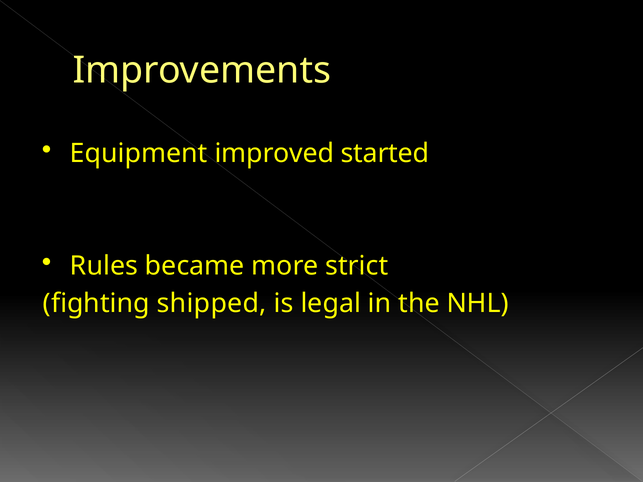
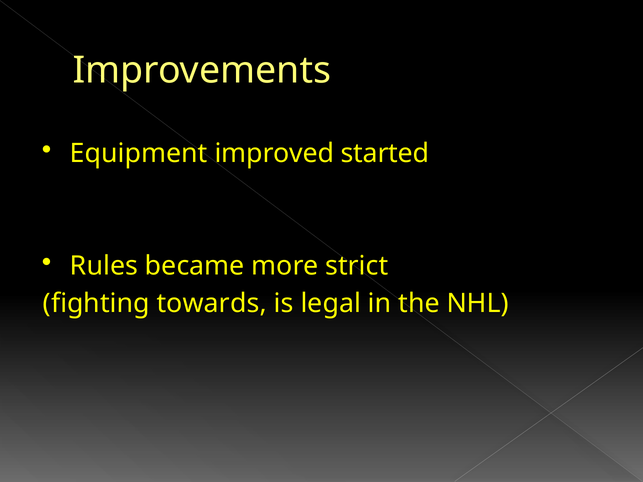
shipped: shipped -> towards
